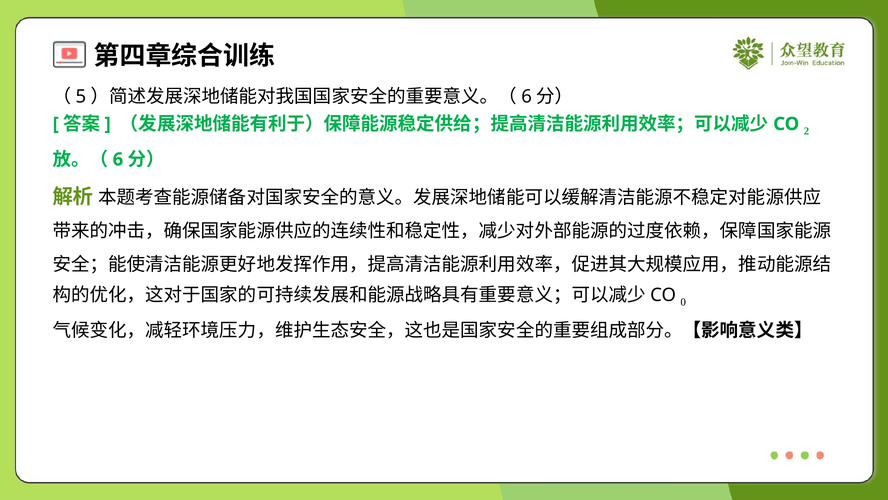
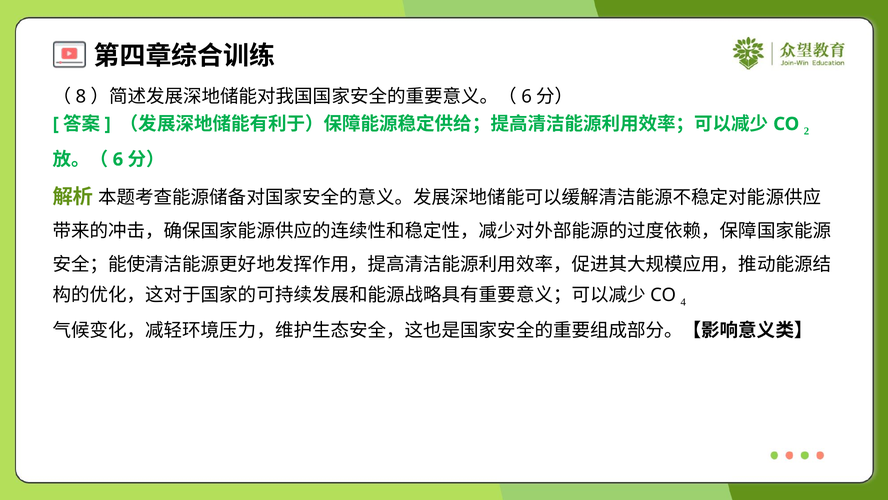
5: 5 -> 8
0: 0 -> 4
